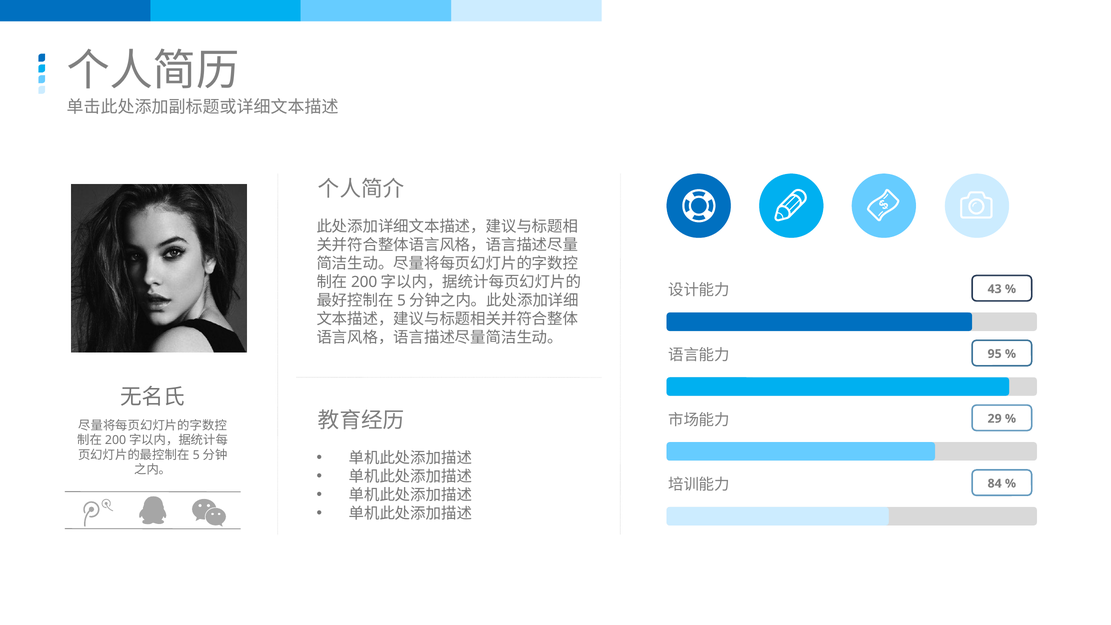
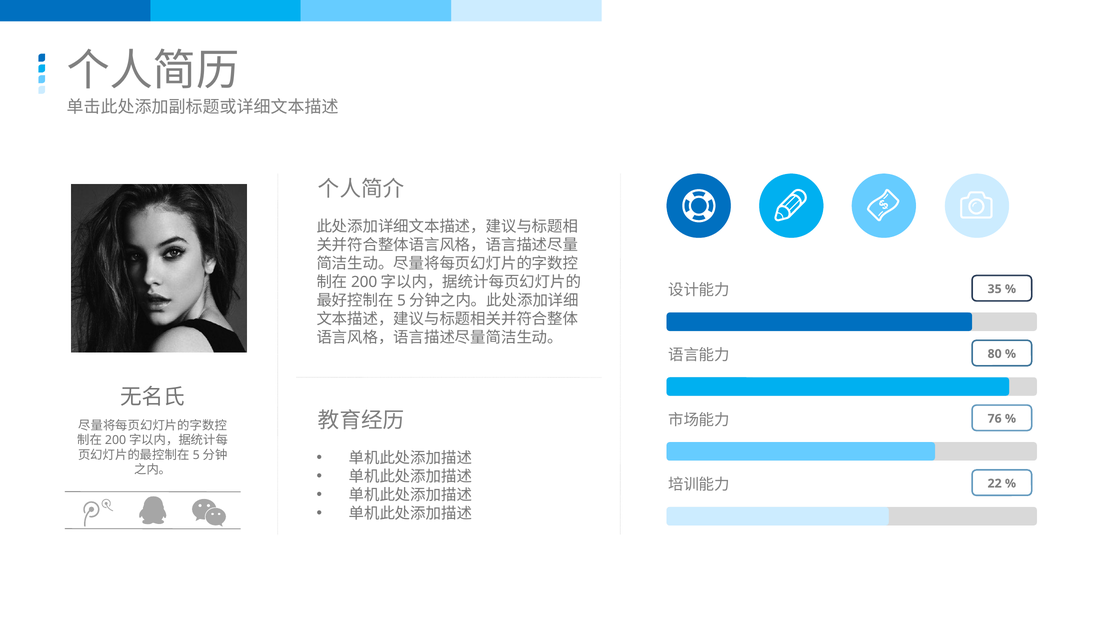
43: 43 -> 35
95: 95 -> 80
29: 29 -> 76
84: 84 -> 22
